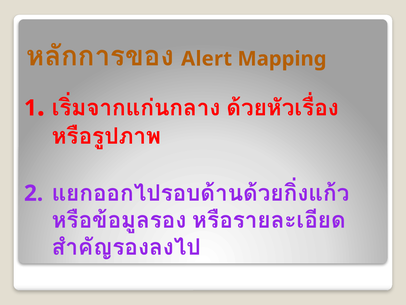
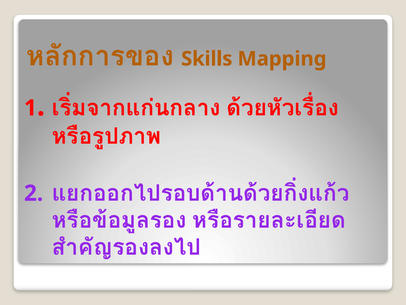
Alert: Alert -> Skills
